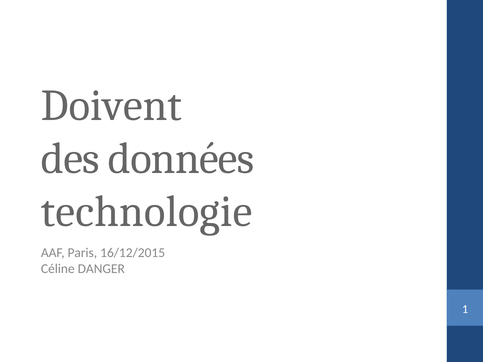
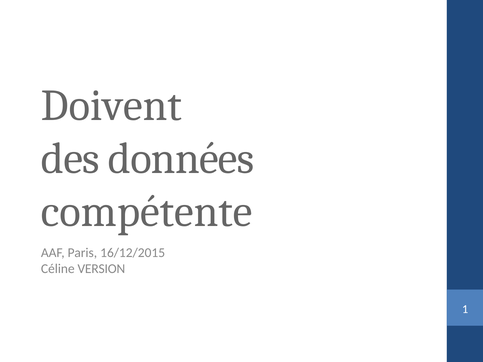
technologie: technologie -> compétente
DANGER: DANGER -> VERSION
